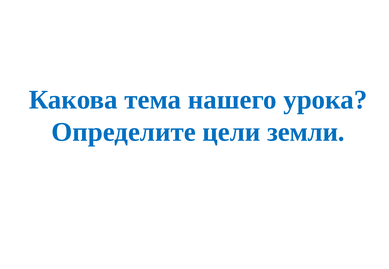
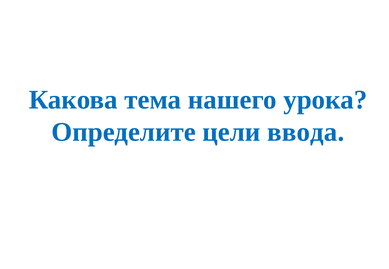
земли: земли -> ввода
